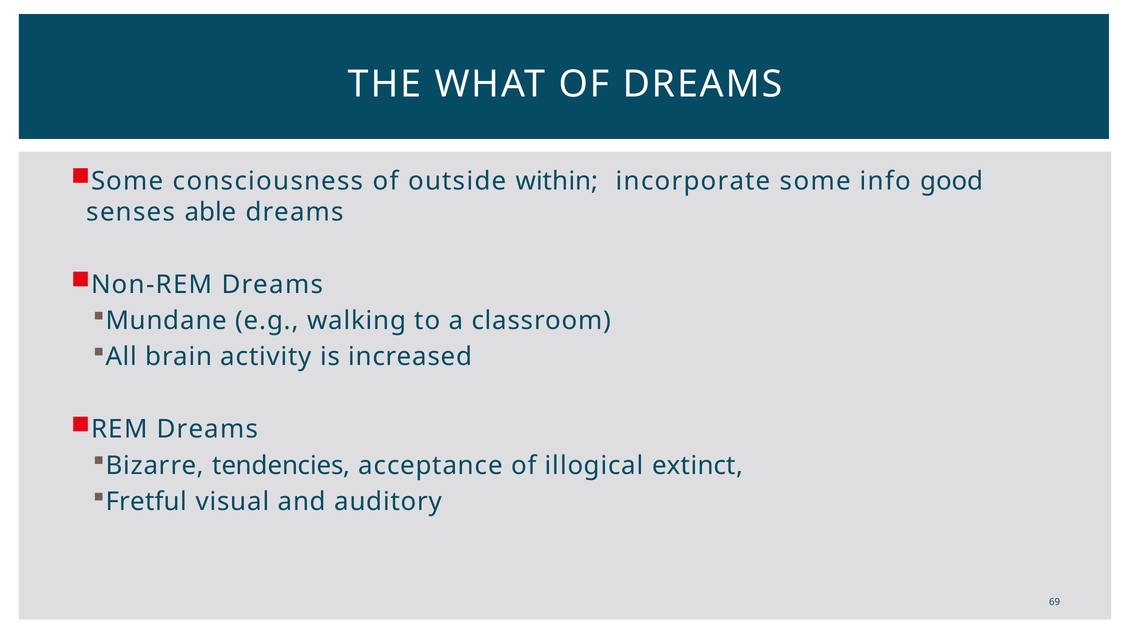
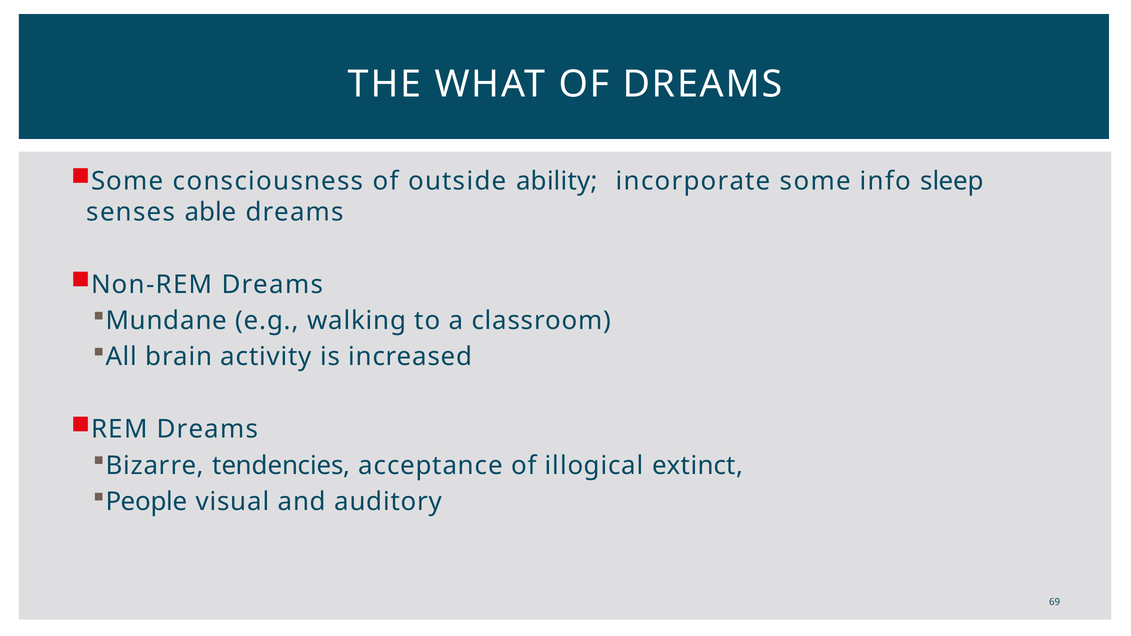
within: within -> ability
good: good -> sleep
Fretful: Fretful -> People
